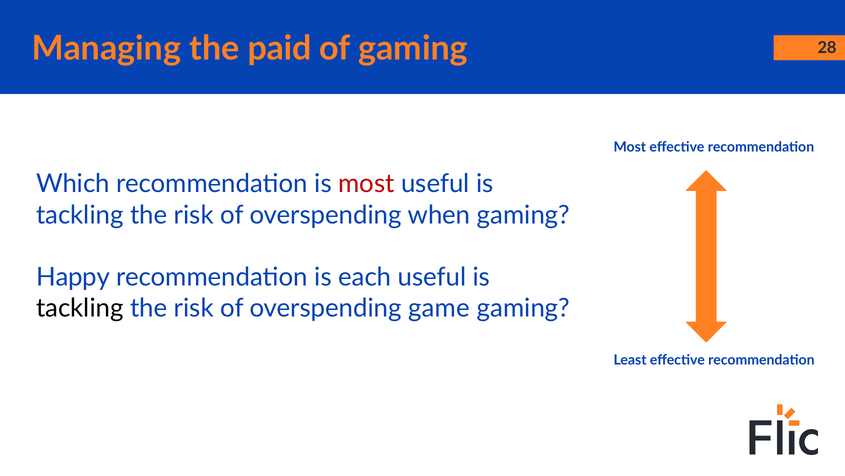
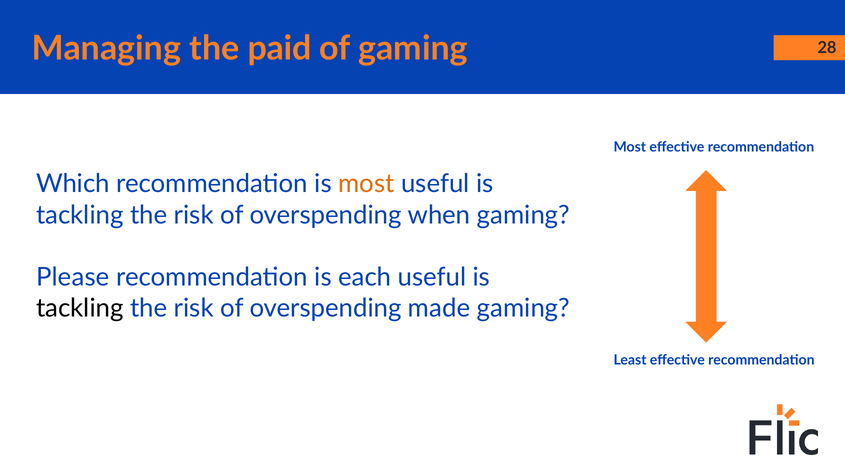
most at (366, 184) colour: red -> orange
Happy: Happy -> Please
game: game -> made
